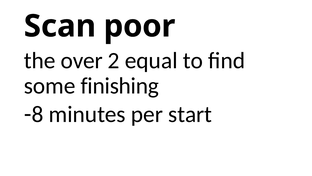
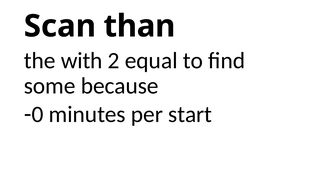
poor: poor -> than
over: over -> with
finishing: finishing -> because
8: 8 -> 0
